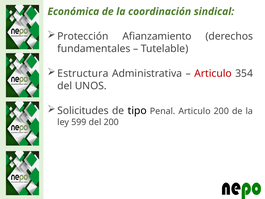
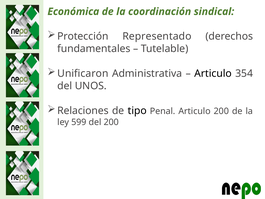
Afianzamiento: Afianzamiento -> Representado
Estructura: Estructura -> Unificaron
Articulo at (213, 73) colour: red -> black
Solicitudes: Solicitudes -> Relaciones
